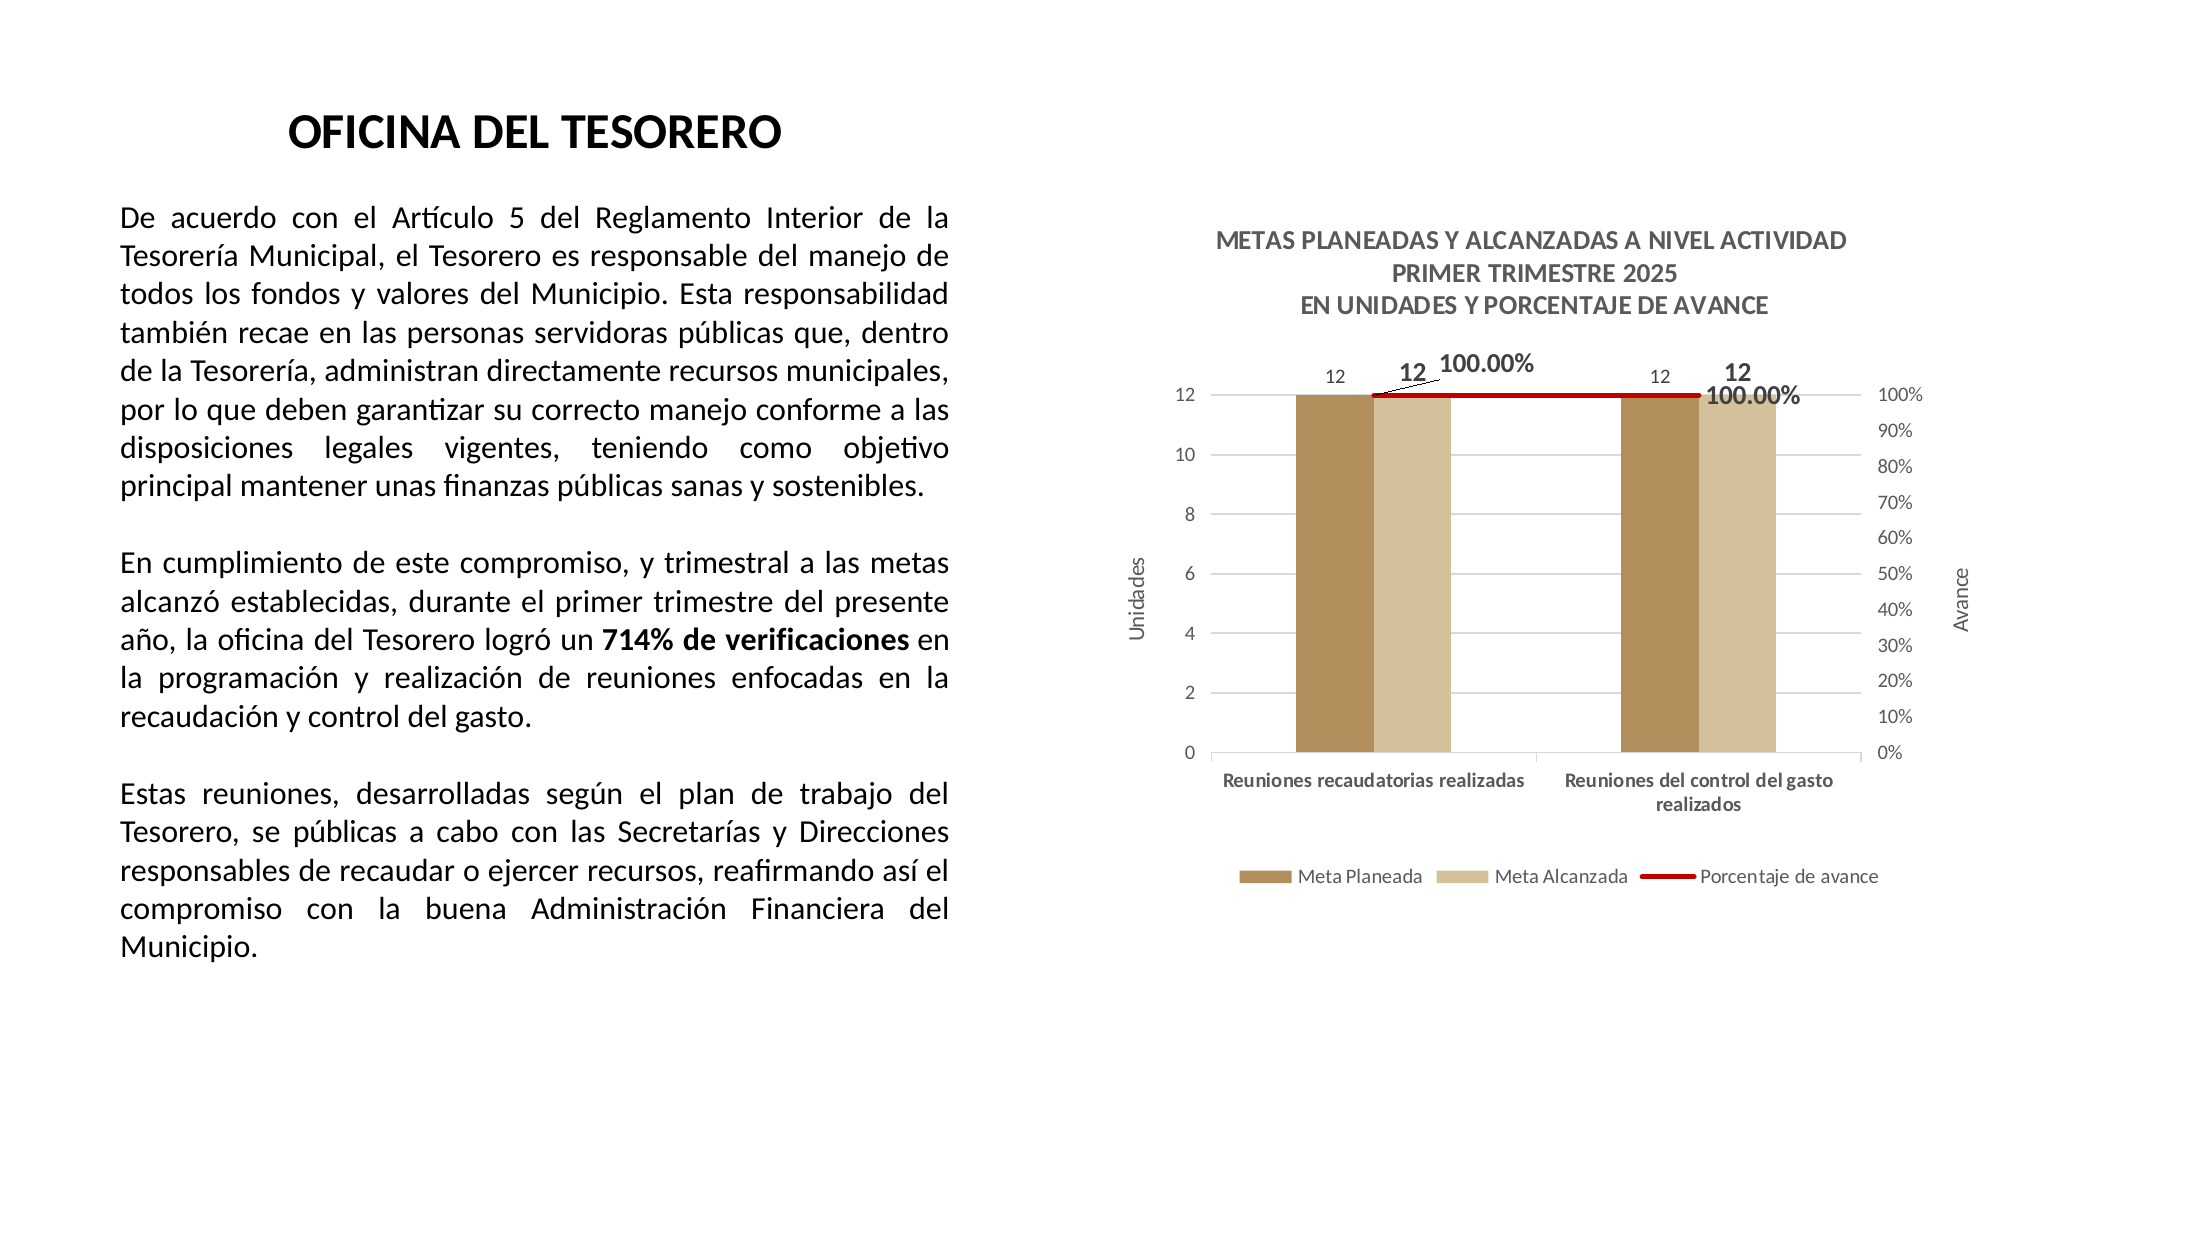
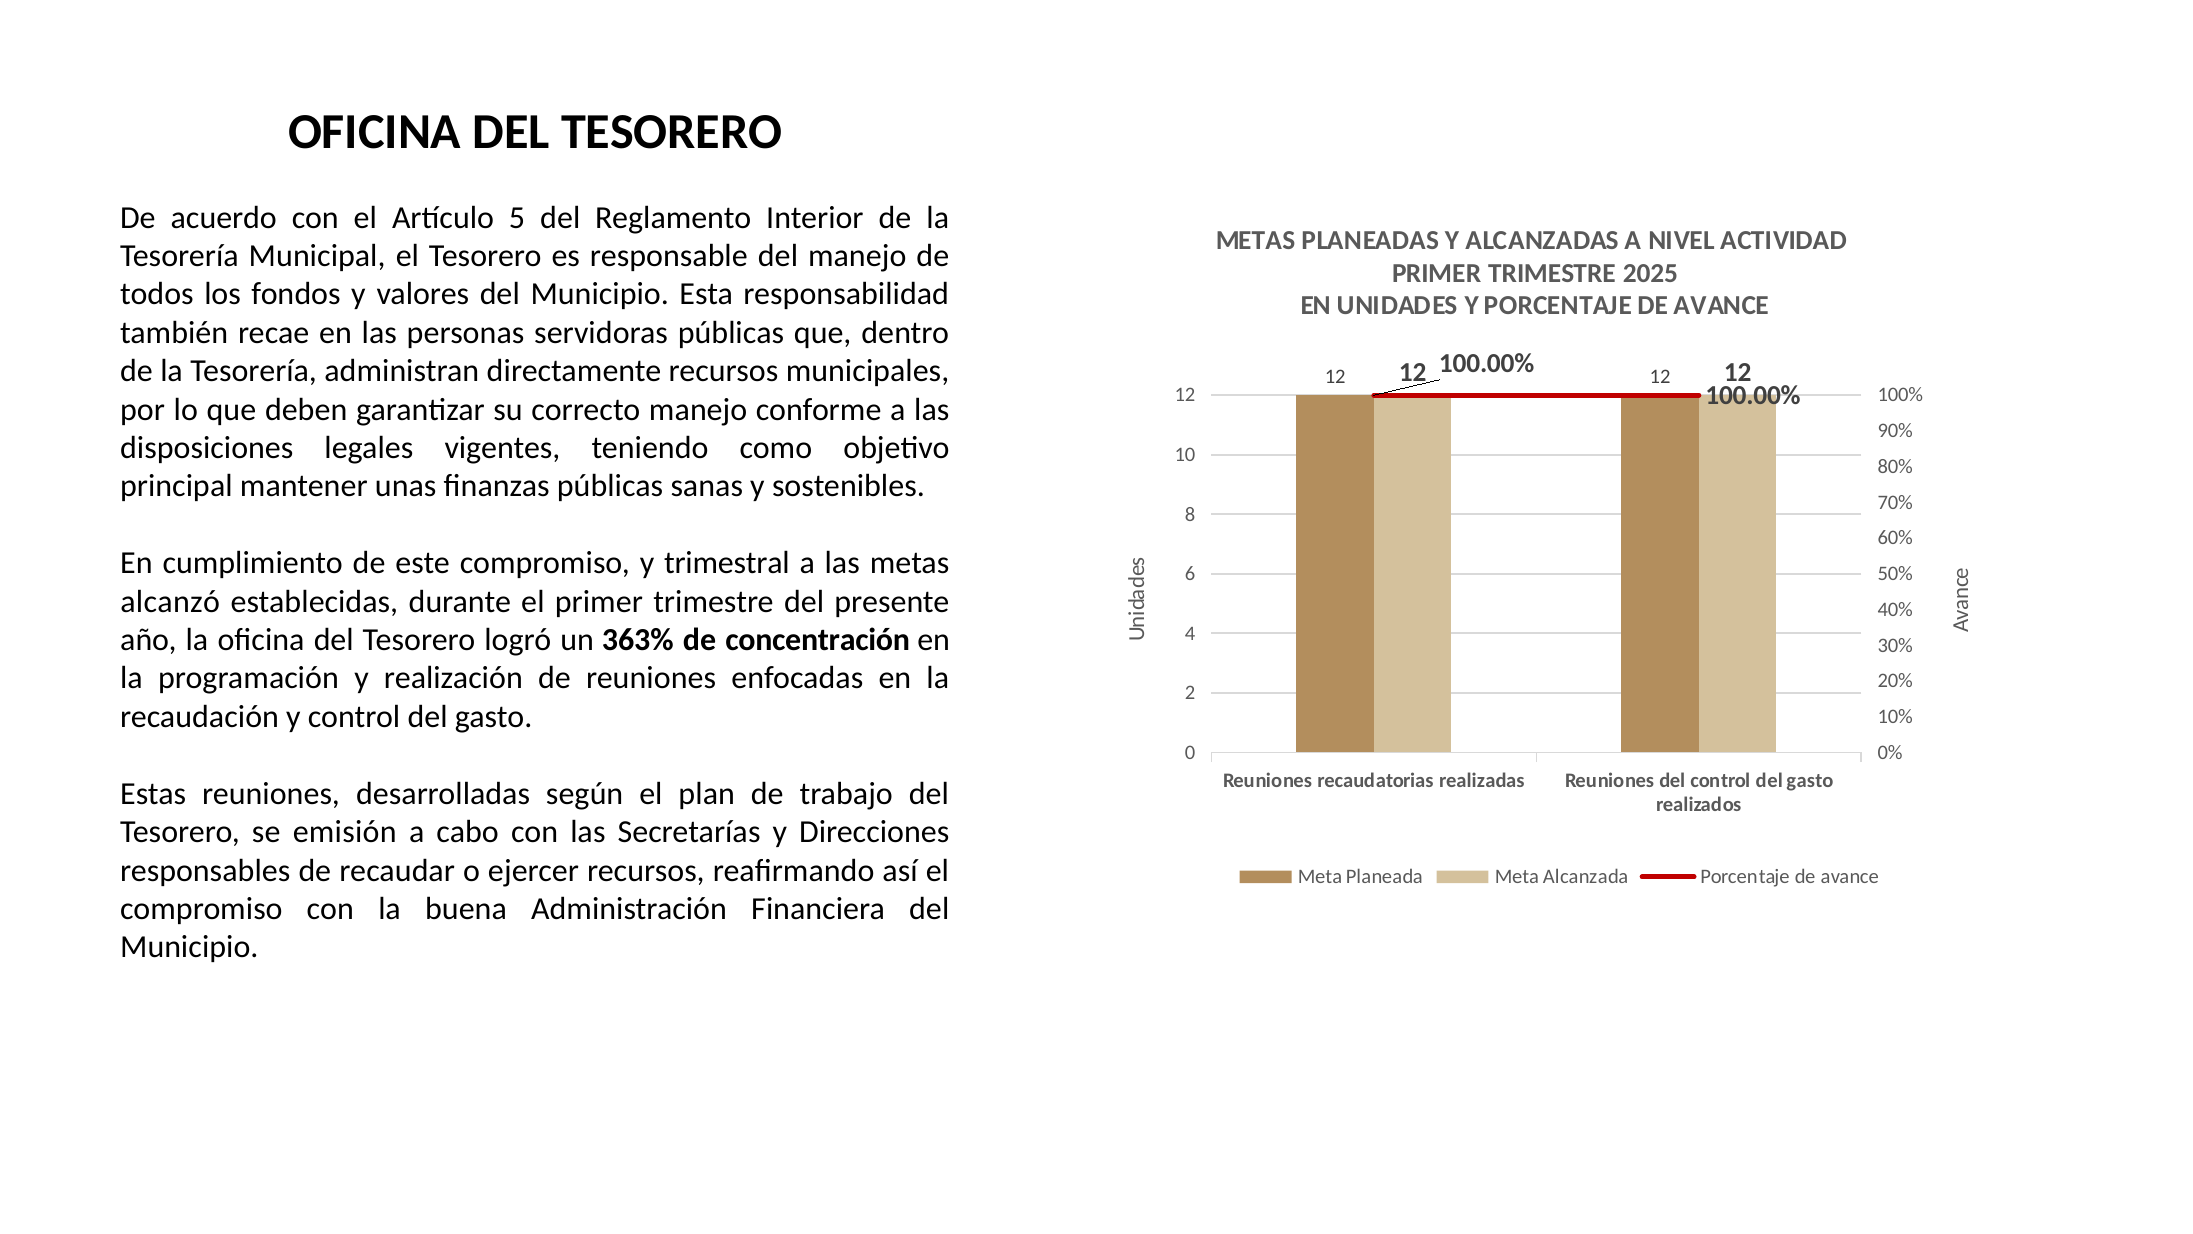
714%: 714% -> 363%
verificaciones: verificaciones -> concentración
se públicas: públicas -> emisión
